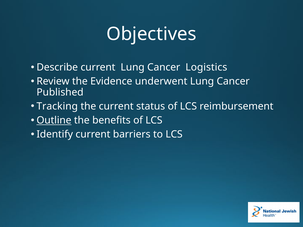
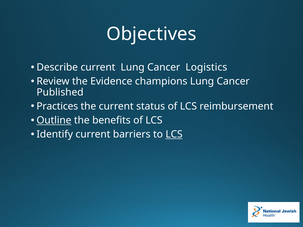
underwent: underwent -> champions
Tracking: Tracking -> Practices
LCS at (174, 135) underline: none -> present
